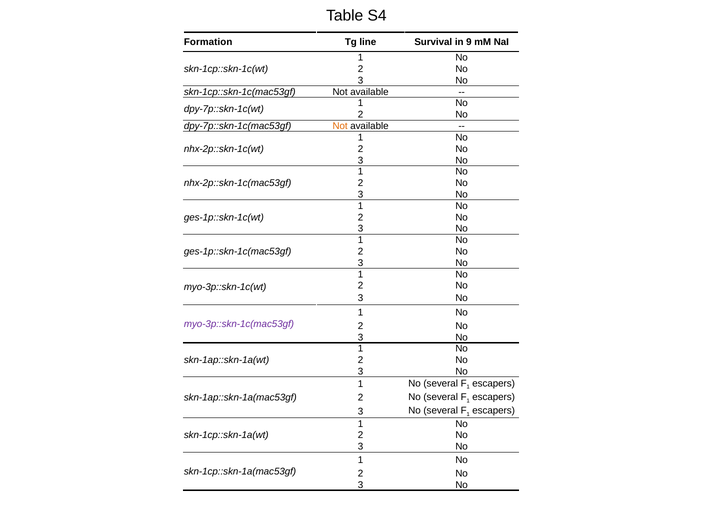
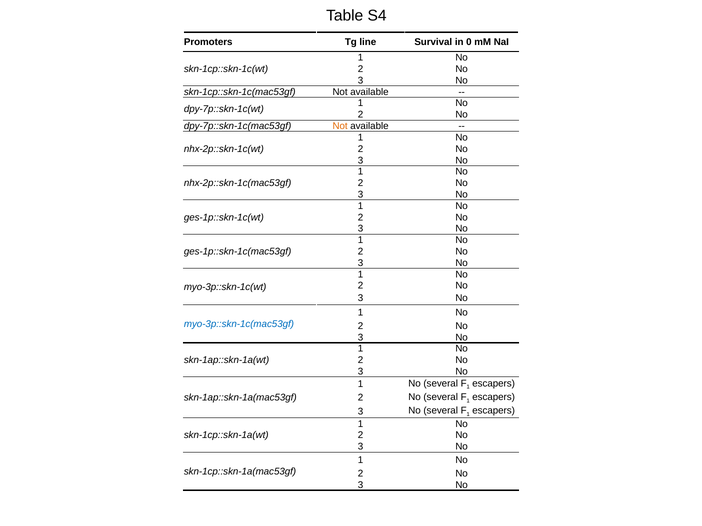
Formation: Formation -> Promoters
9: 9 -> 0
myo-3p::skn-1c(mac53gf colour: purple -> blue
